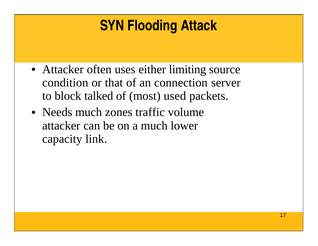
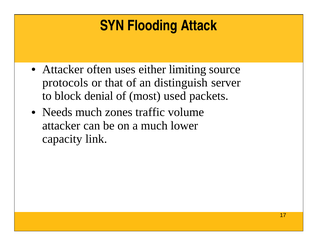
condition: condition -> protocols
connection: connection -> distinguish
talked: talked -> denial
